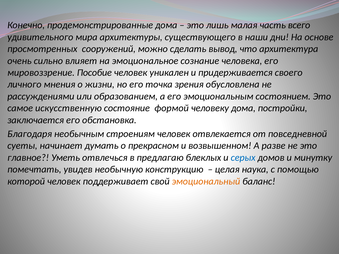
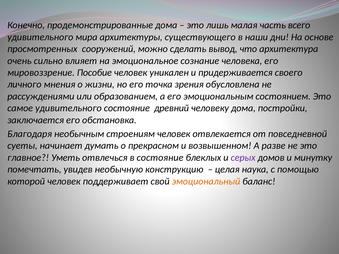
самое искусственную: искусственную -> удивительного
формой: формой -> древний
в предлагаю: предлагаю -> состояние
серых colour: blue -> purple
